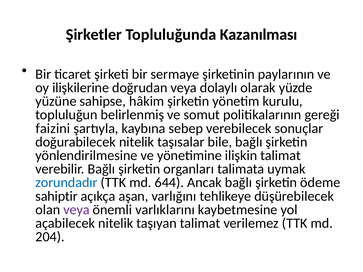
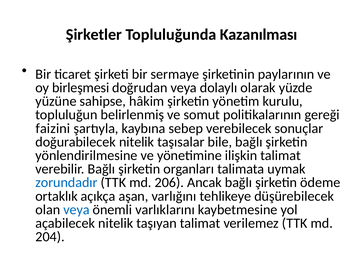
ilişkilerine: ilişkilerine -> birleşmesi
644: 644 -> 206
sahiptir: sahiptir -> ortaklık
veya at (76, 210) colour: purple -> blue
